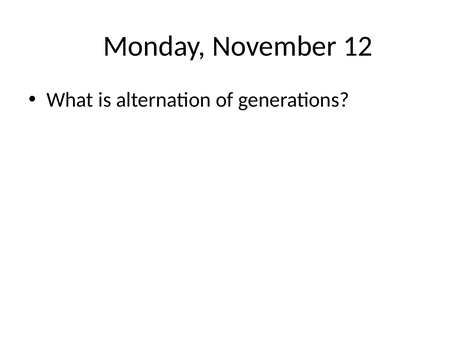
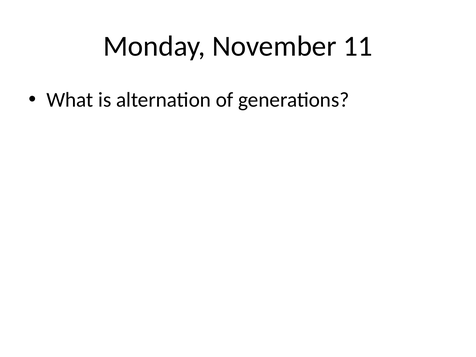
12: 12 -> 11
